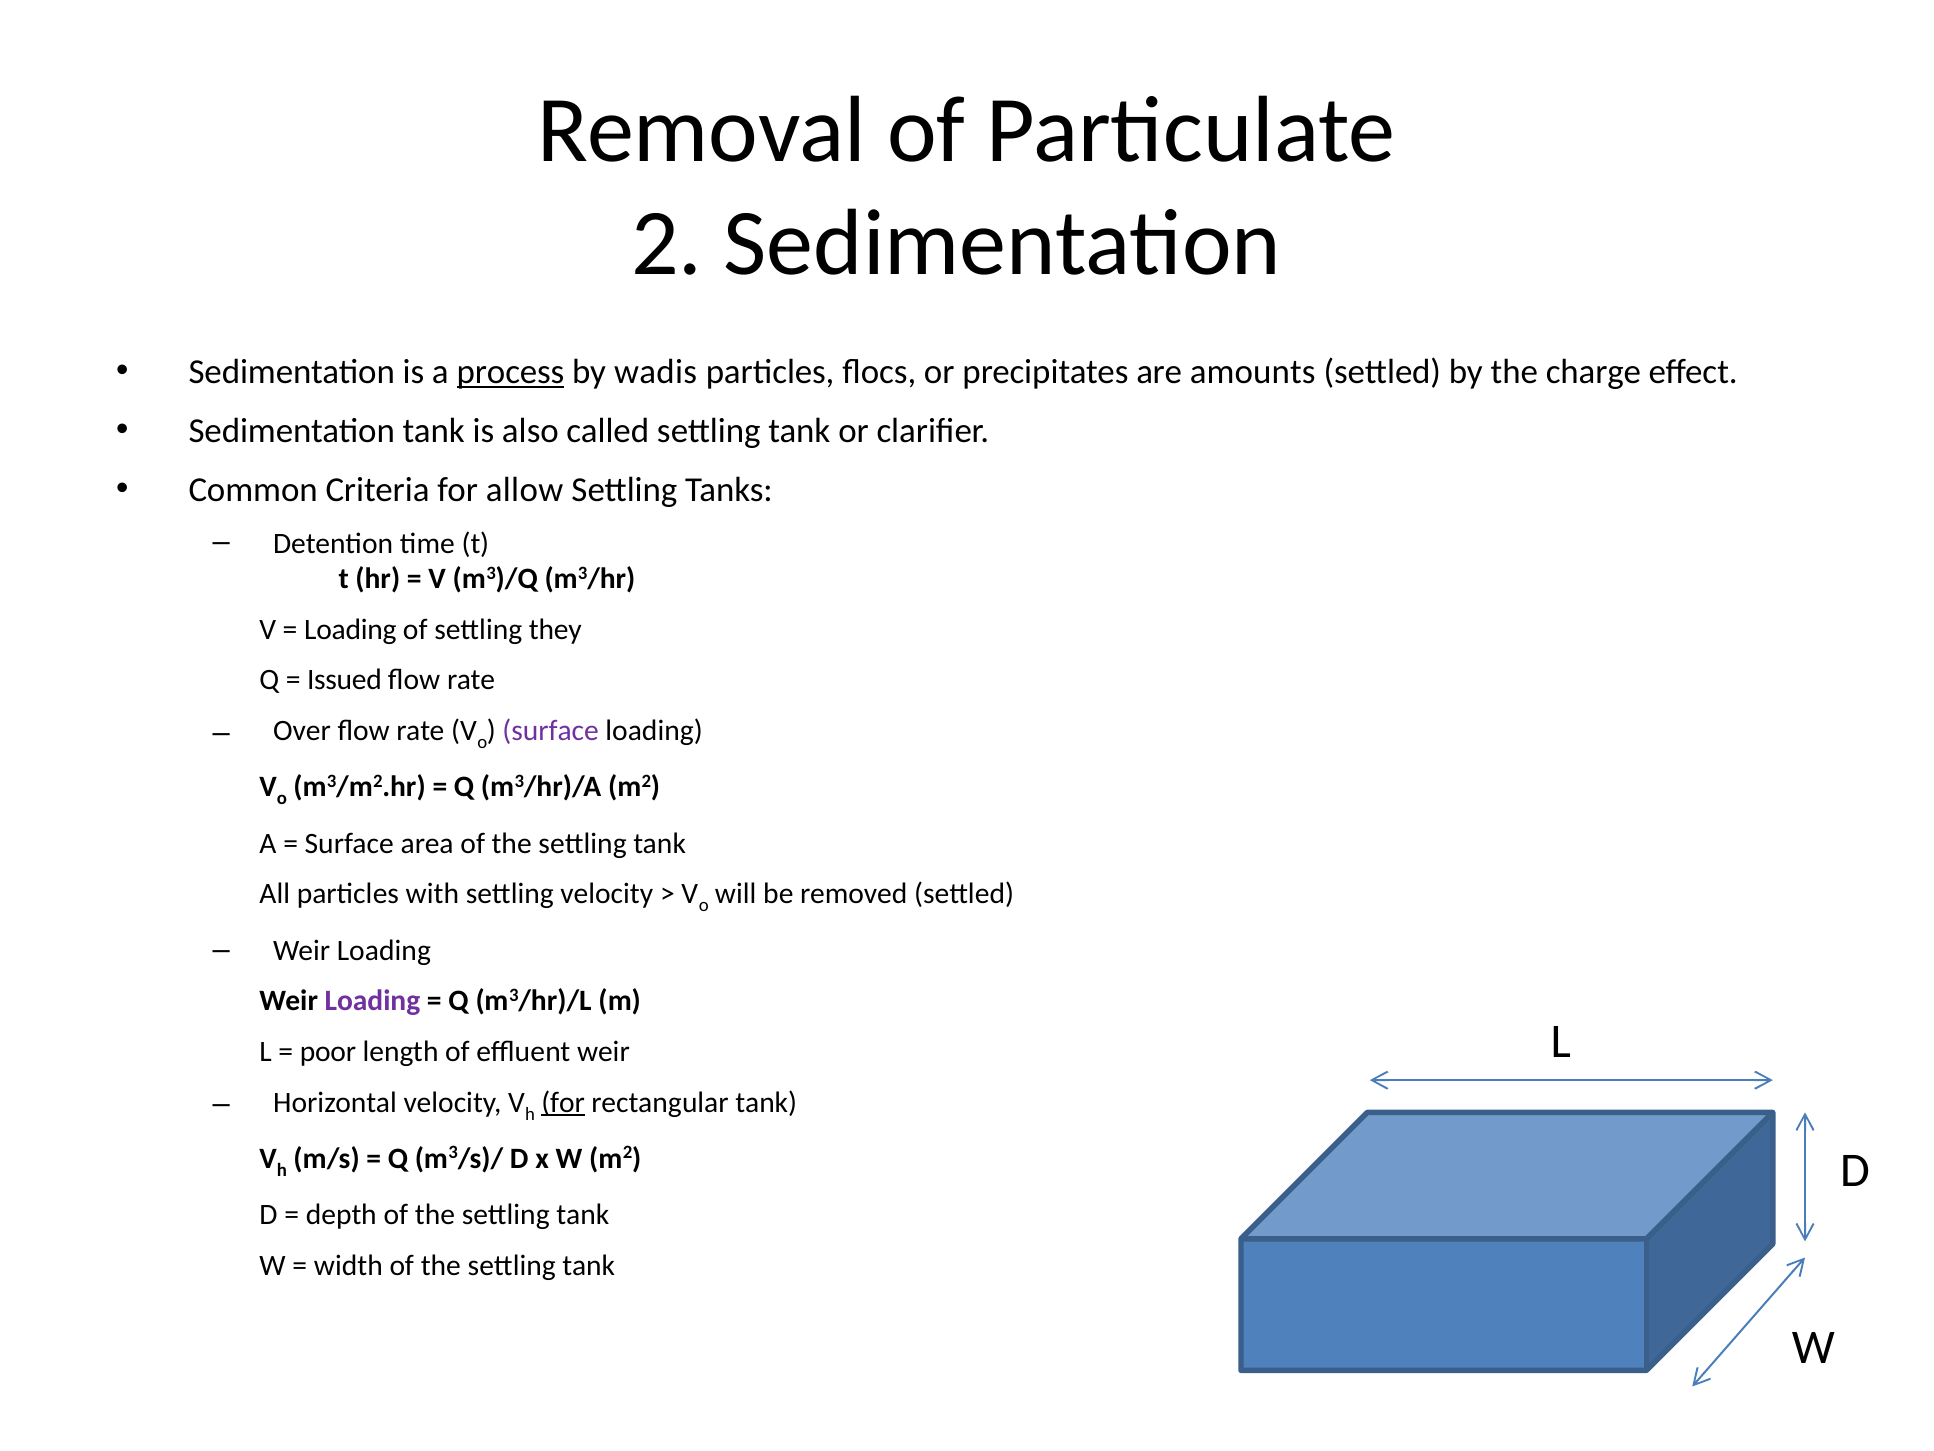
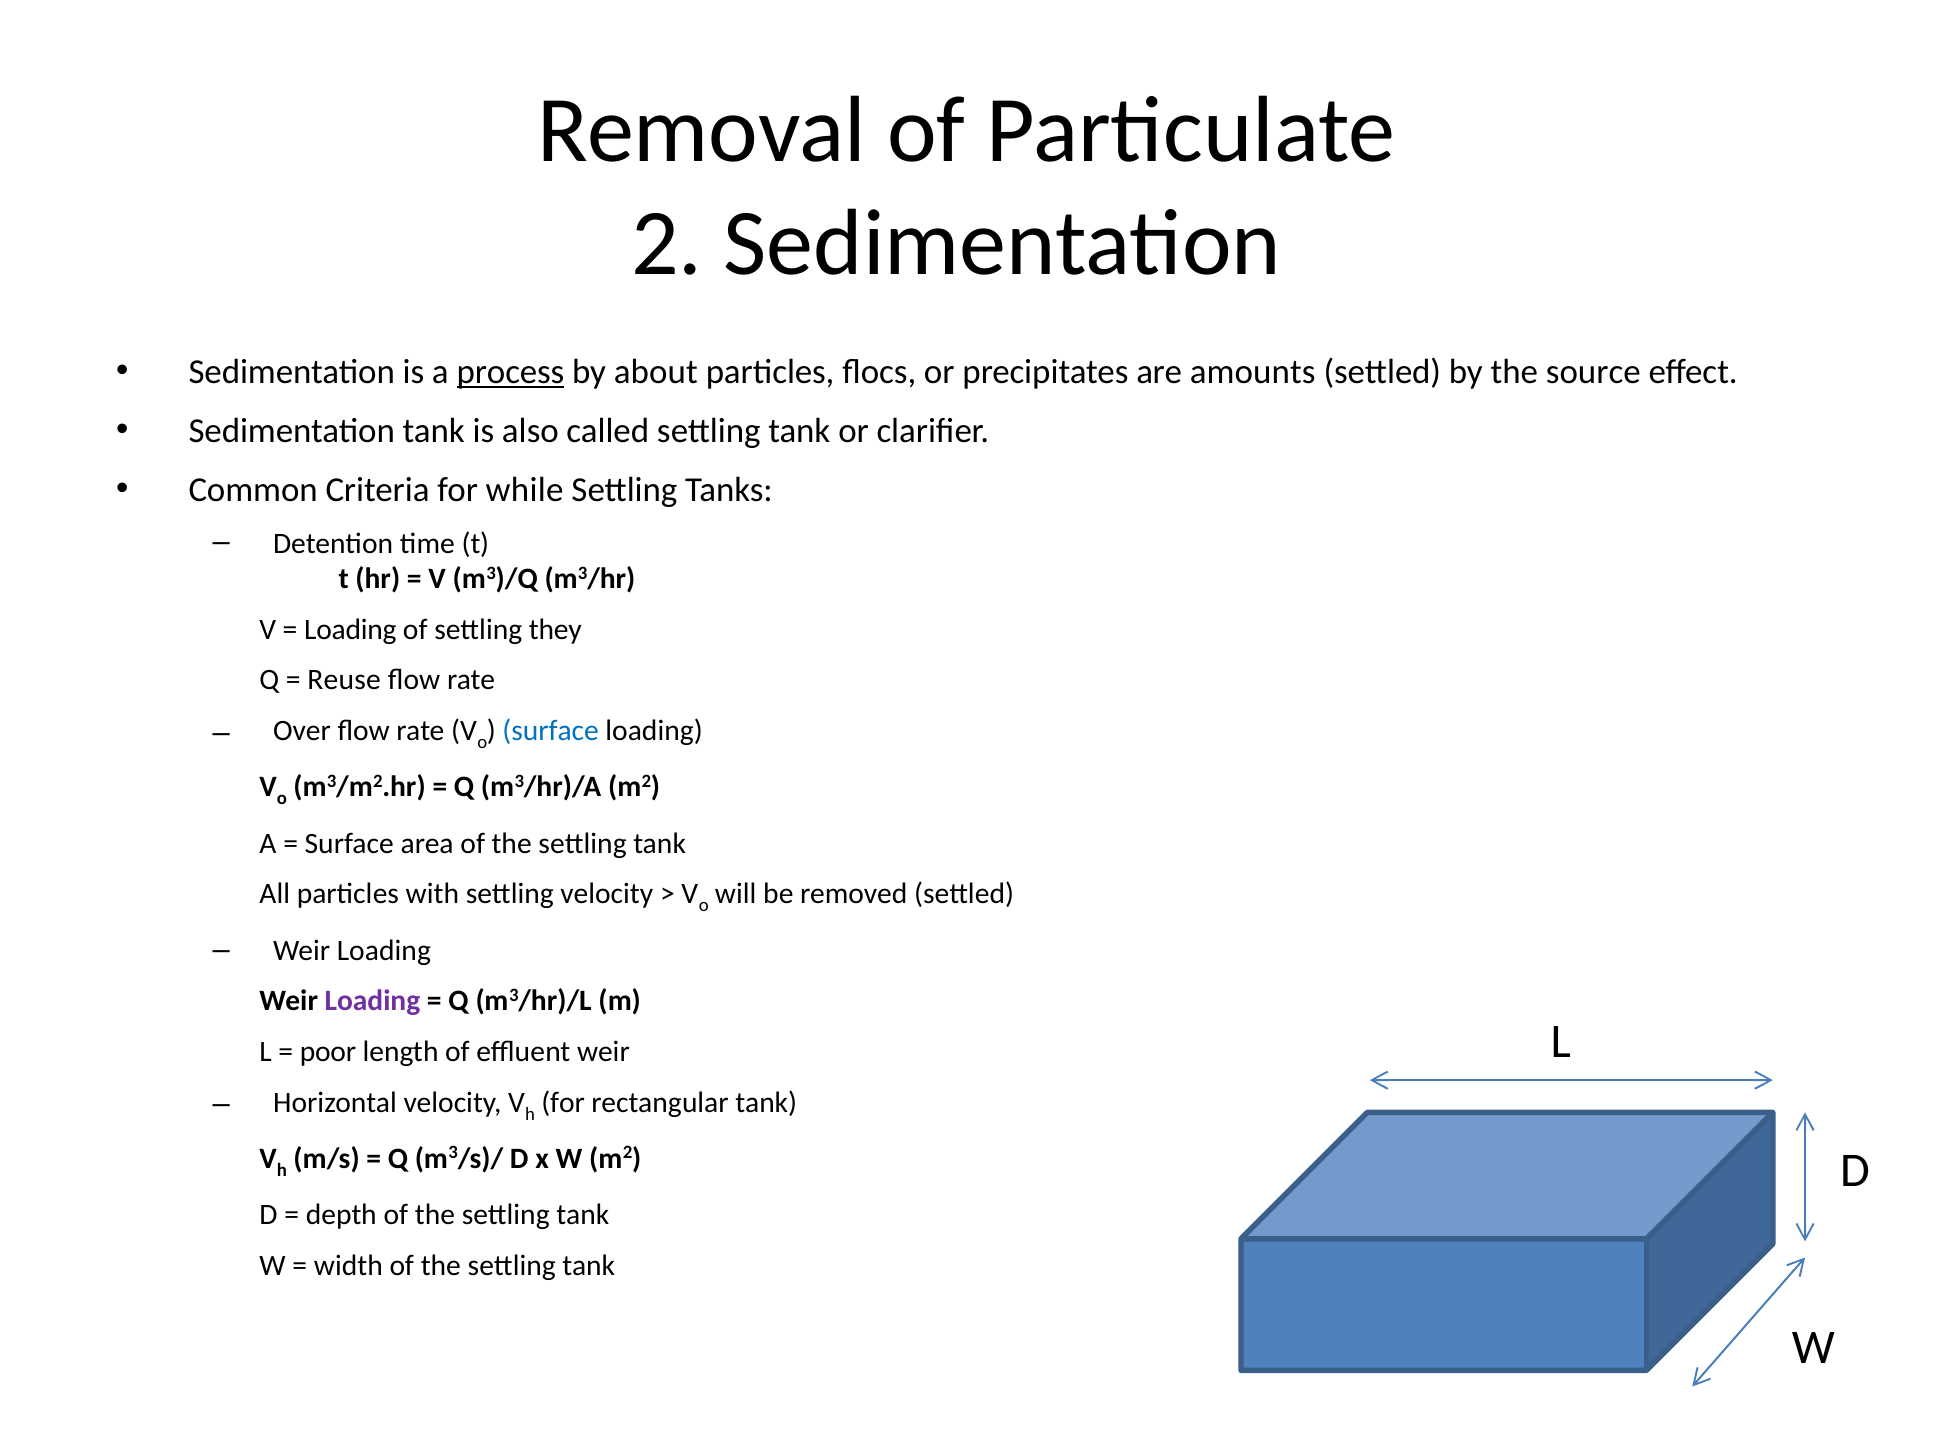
wadis: wadis -> about
charge: charge -> source
allow: allow -> while
Issued: Issued -> Reuse
surface at (551, 730) colour: purple -> blue
for at (563, 1102) underline: present -> none
